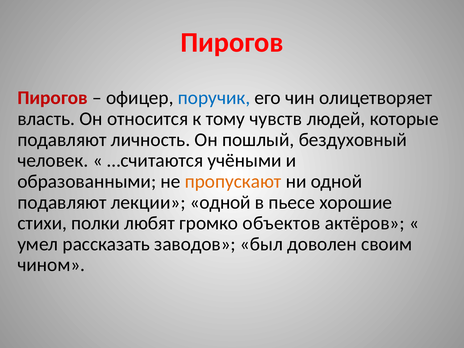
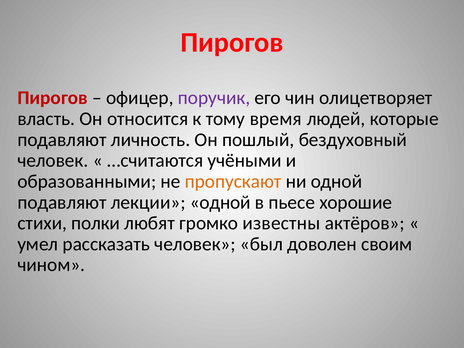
поручик colour: blue -> purple
чувств: чувств -> время
объектов: объектов -> известны
рассказать заводов: заводов -> человек
